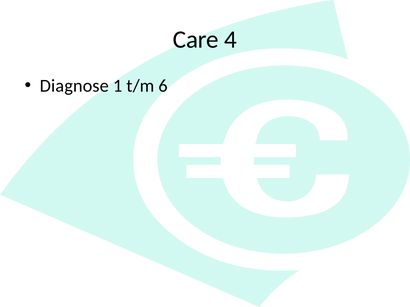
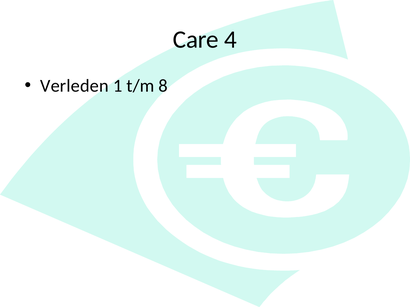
Diagnose: Diagnose -> Verleden
6: 6 -> 8
